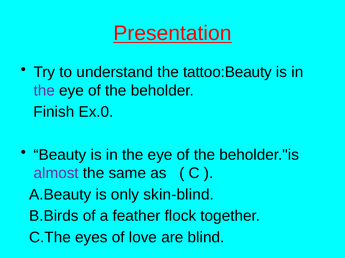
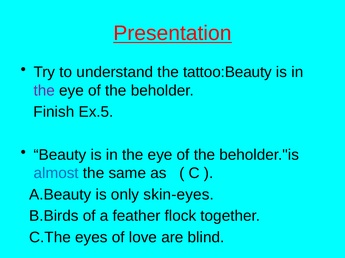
Ex.0: Ex.0 -> Ex.5
almost colour: purple -> blue
skin-blind: skin-blind -> skin-eyes
